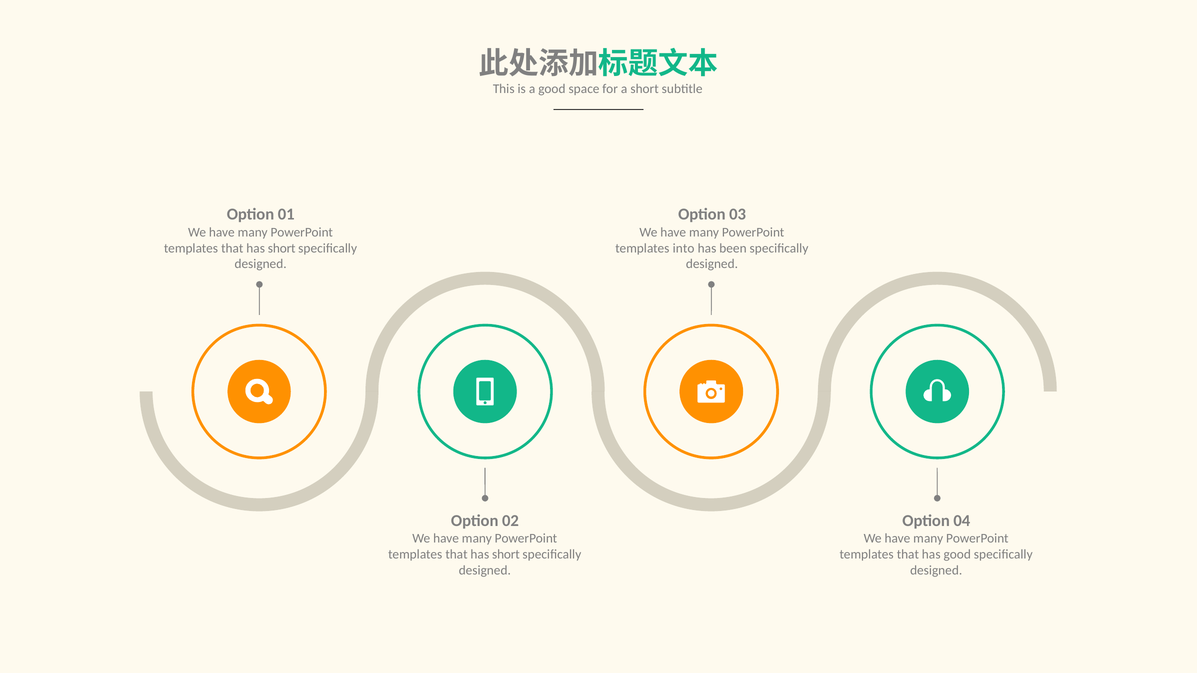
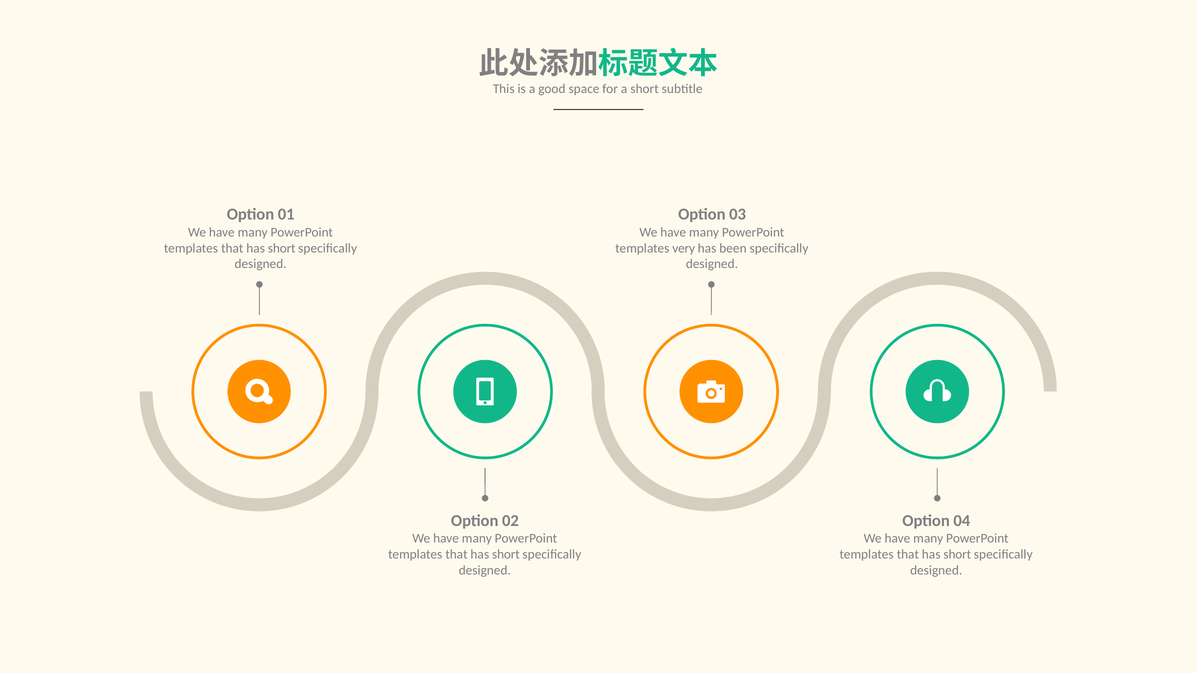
into: into -> very
good at (957, 555): good -> short
